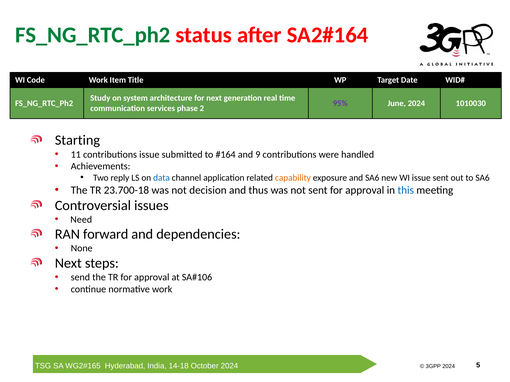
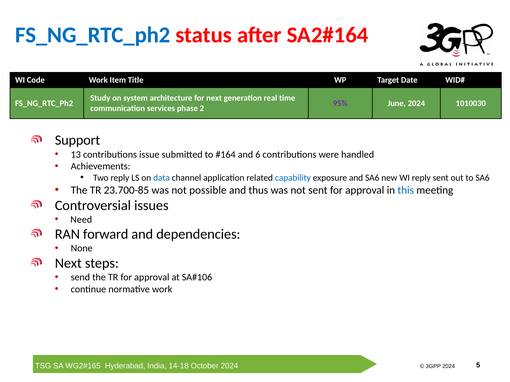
FS_NG_RTC_ph2 at (93, 35) colour: green -> blue
Starting: Starting -> Support
11: 11 -> 13
9: 9 -> 6
capability colour: orange -> blue
WI issue: issue -> reply
23.700-18: 23.700-18 -> 23.700-85
decision: decision -> possible
